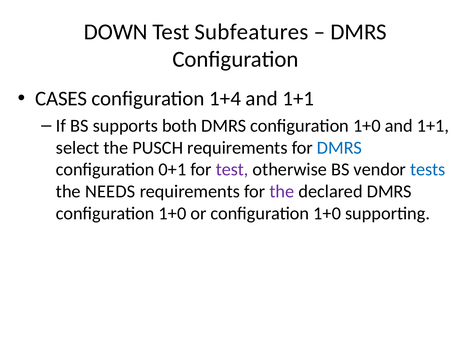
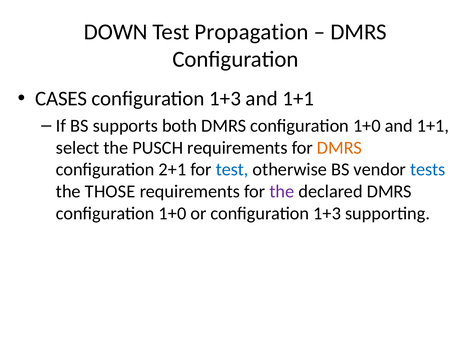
Subfeatures: Subfeatures -> Propagation
1+4 at (225, 99): 1+4 -> 1+3
DMRS at (340, 148) colour: blue -> orange
0+1: 0+1 -> 2+1
test at (232, 170) colour: purple -> blue
NEEDS: NEEDS -> THOSE
or configuration 1+0: 1+0 -> 1+3
